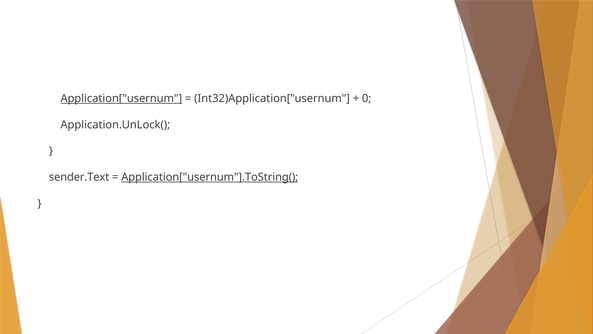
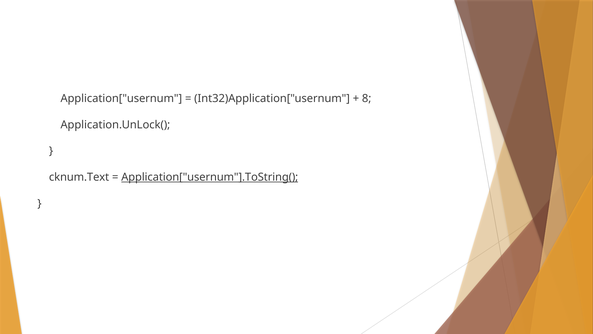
Application["usernum underline: present -> none
0: 0 -> 8
sender.Text: sender.Text -> cknum.Text
